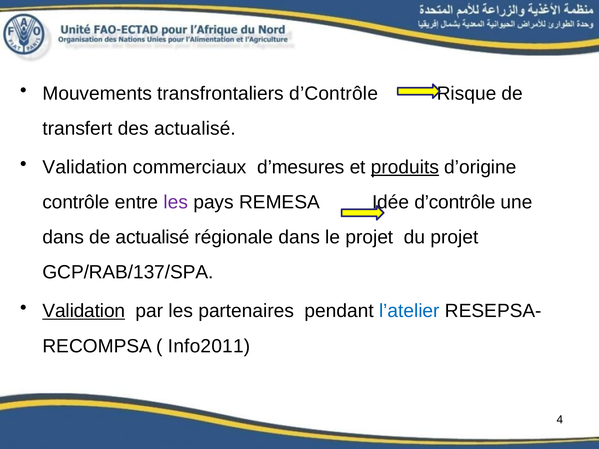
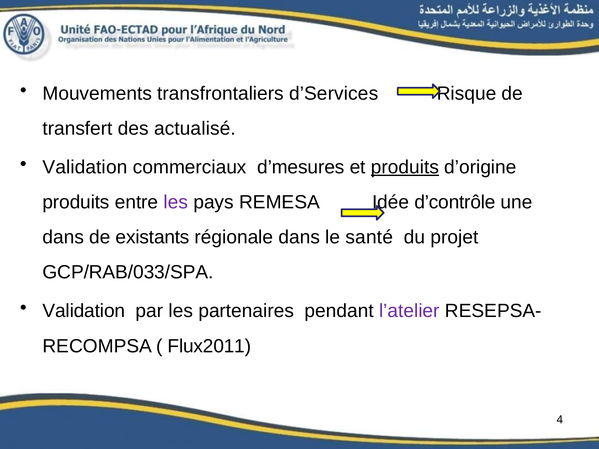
transfrontaliers d’Contrôle: d’Contrôle -> d’Services
contrôle at (76, 202): contrôle -> produits
de actualisé: actualisé -> existants
le projet: projet -> santé
GCP/RAB/137/SPA: GCP/RAB/137/SPA -> GCP/RAB/033/SPA
Validation at (84, 311) underline: present -> none
l’atelier colour: blue -> purple
Info2011: Info2011 -> Flux2011
